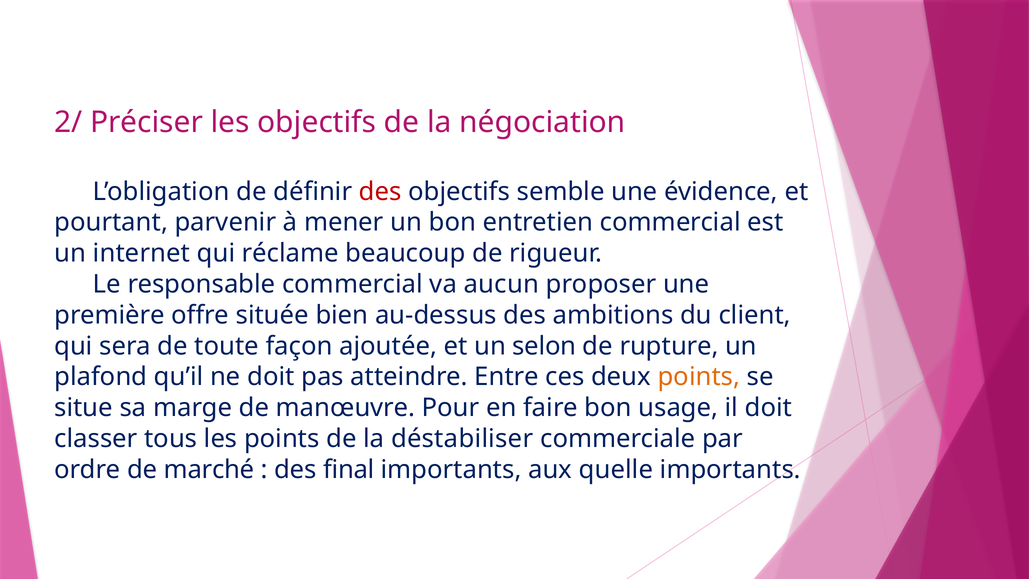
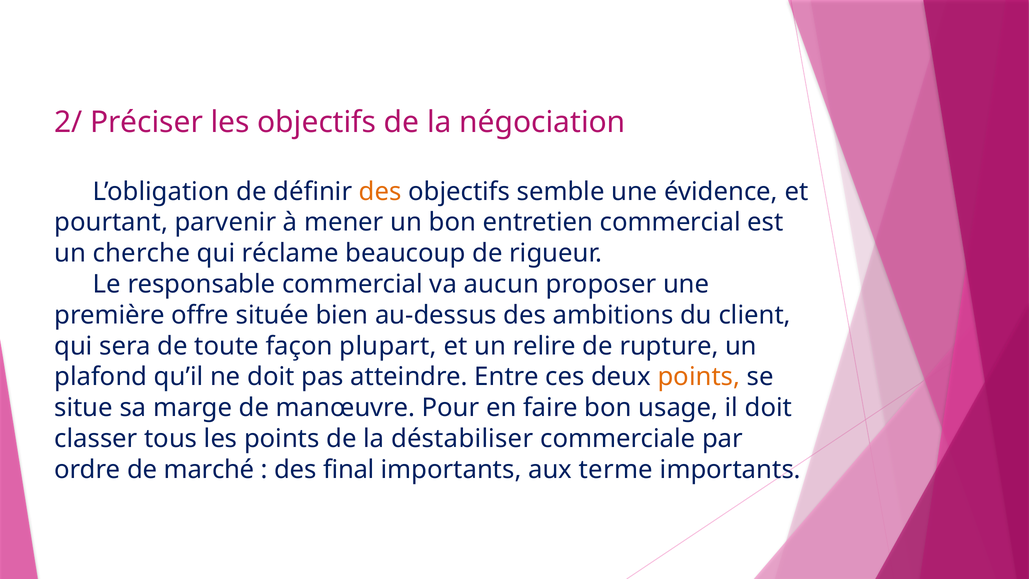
des at (380, 192) colour: red -> orange
internet: internet -> cherche
ajoutée: ajoutée -> plupart
selon: selon -> relire
quelle: quelle -> terme
